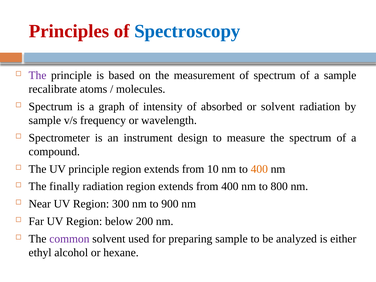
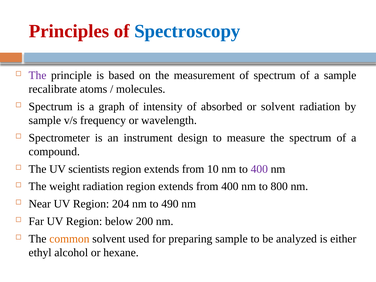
UV principle: principle -> scientists
400 at (259, 169) colour: orange -> purple
finally: finally -> weight
300: 300 -> 204
900: 900 -> 490
common colour: purple -> orange
